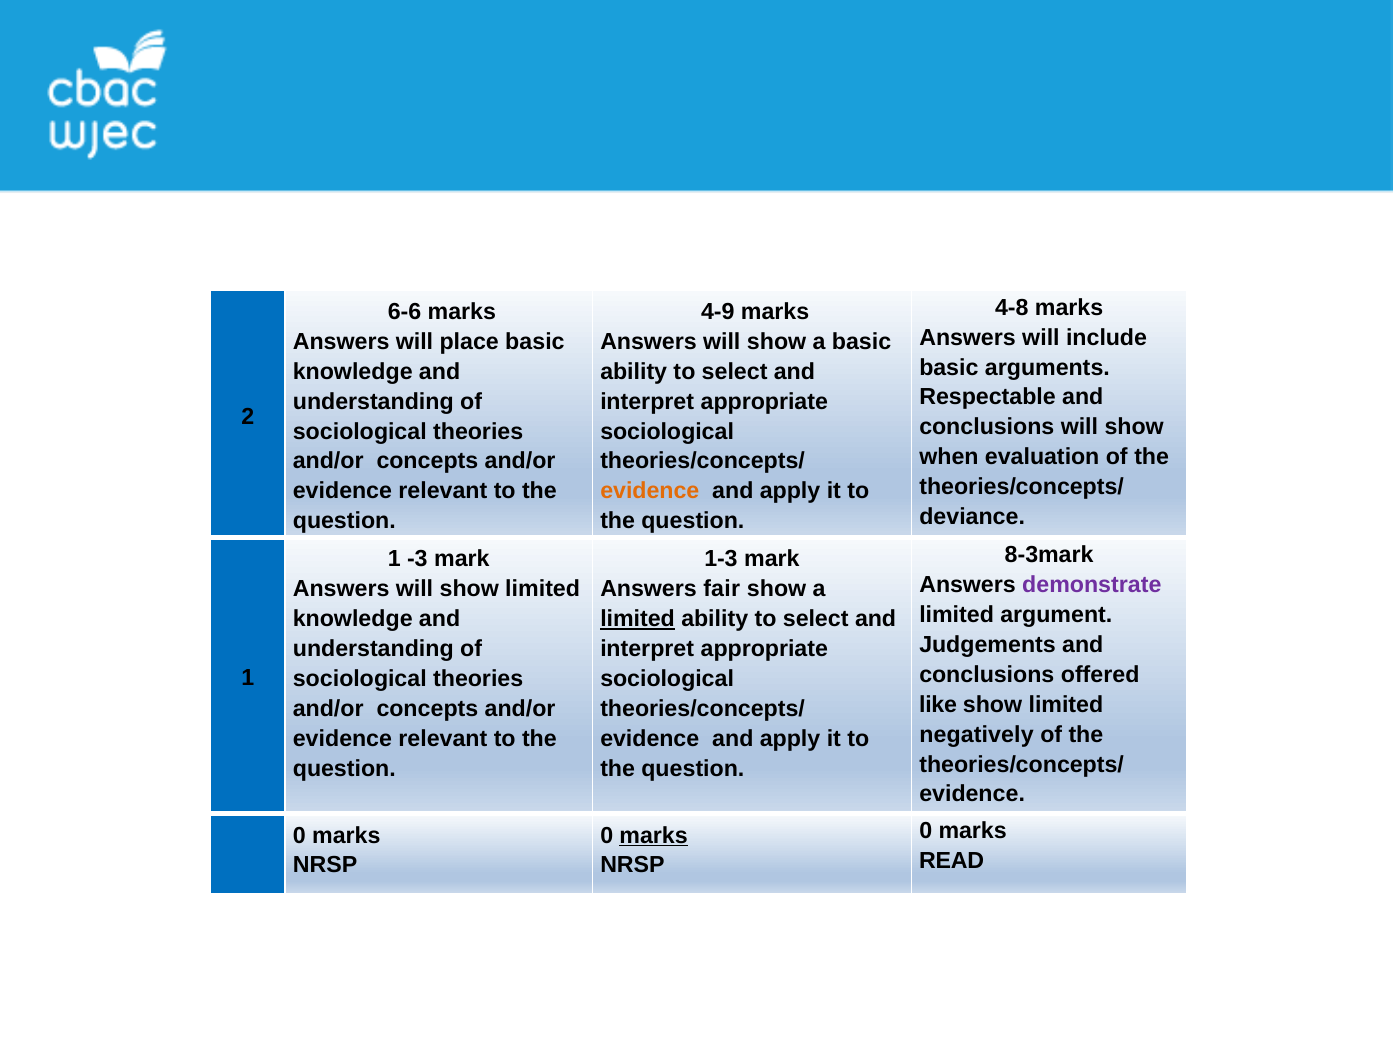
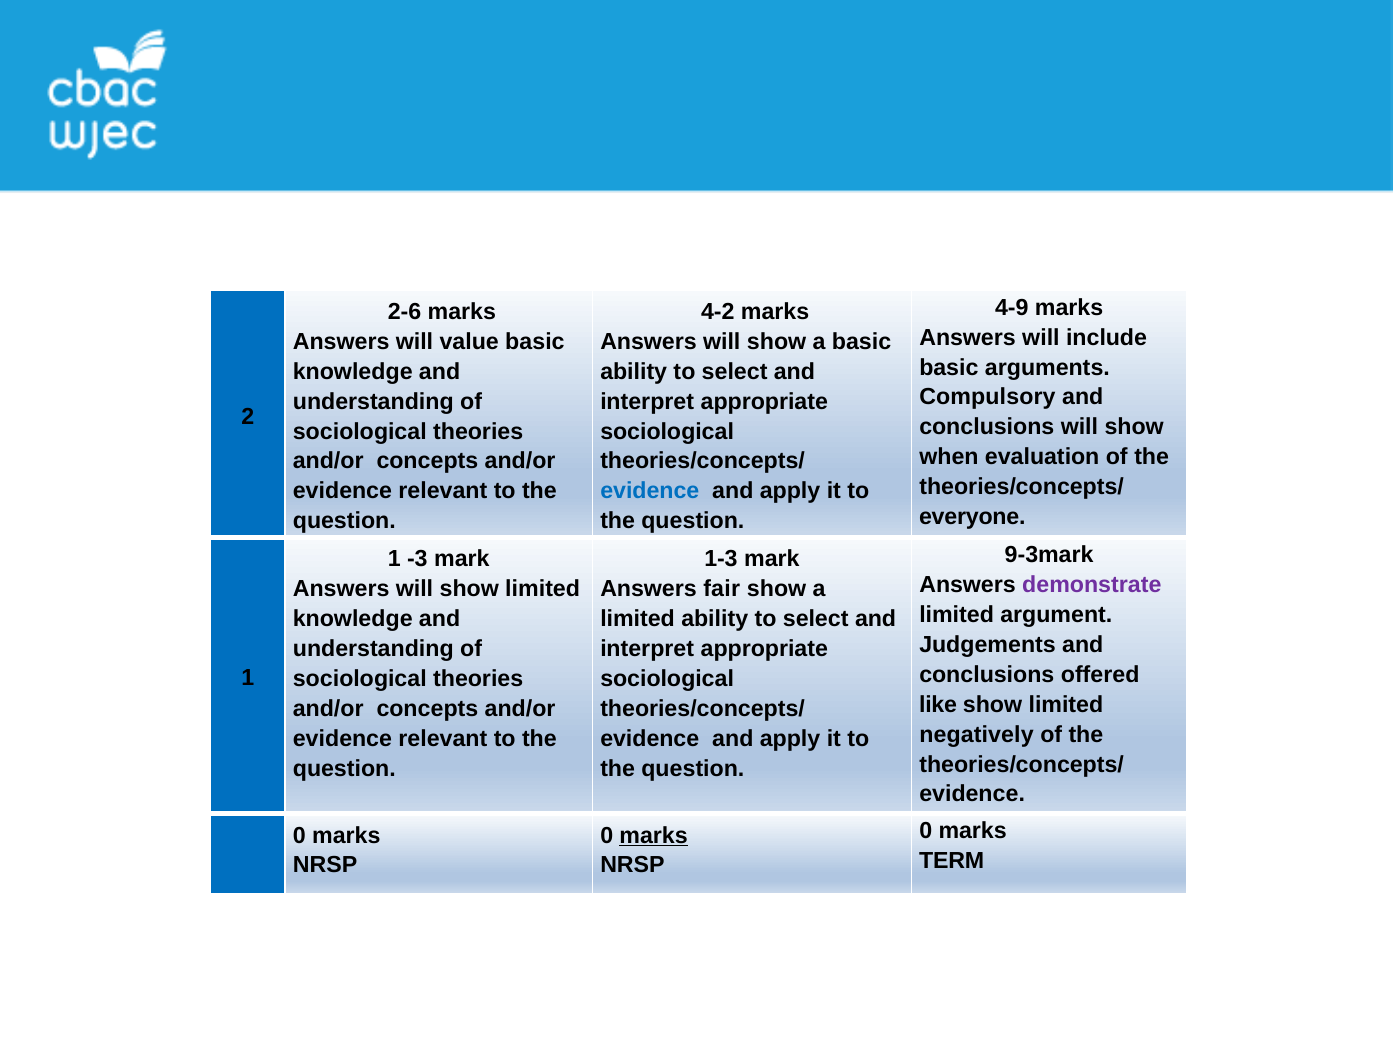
4-8: 4-8 -> 4-9
6-6: 6-6 -> 2-6
4-9: 4-9 -> 4-2
place: place -> value
Respectable: Respectable -> Compulsory
evidence at (650, 491) colour: orange -> blue
deviance: deviance -> everyone
8-3mark: 8-3mark -> 9-3mark
limited at (638, 619) underline: present -> none
READ: READ -> TERM
